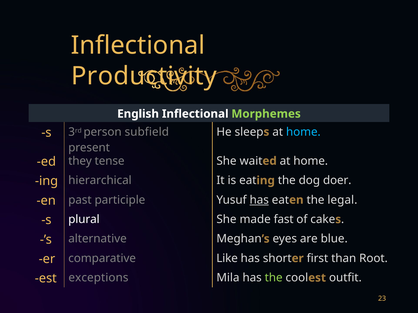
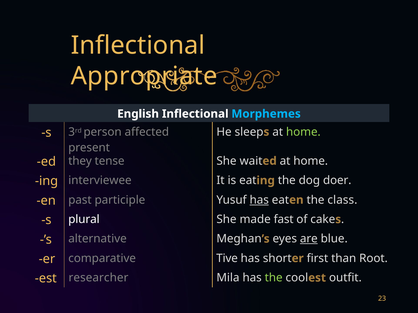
Productivity: Productivity -> Appropriate
Morphemes colour: light green -> light blue
home at (303, 132) colour: light blue -> light green
subfield: subfield -> affected
hierarchical: hierarchical -> interviewee
legal: legal -> class
are underline: none -> present
Like: Like -> Tive
exceptions: exceptions -> researcher
